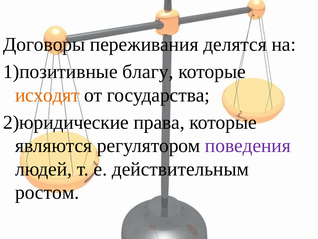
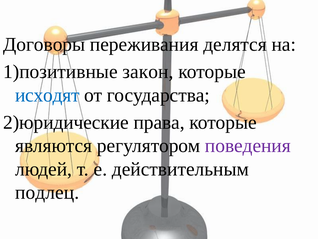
благу: благу -> закон
исходят colour: orange -> blue
ростом: ростом -> подлец
